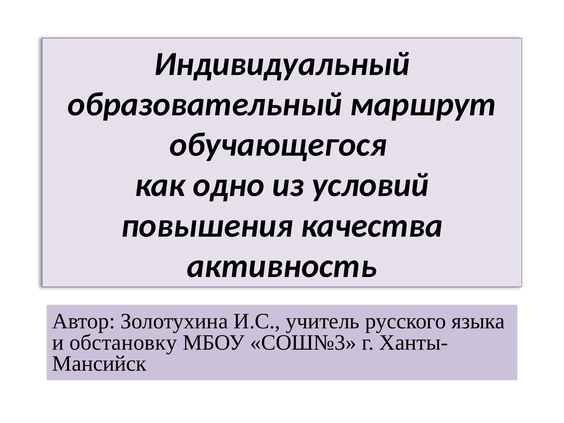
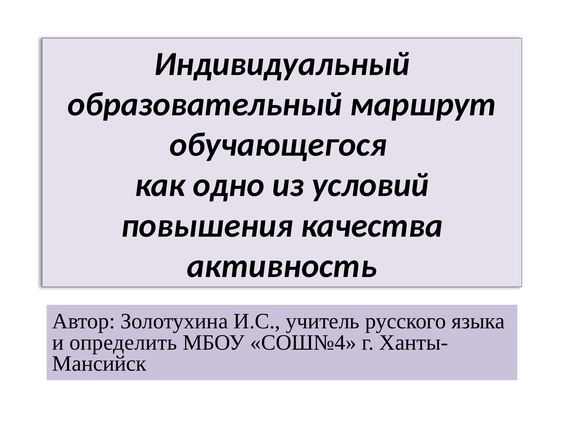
обстановку: обстановку -> определить
СОШ№3: СОШ№3 -> СОШ№4
